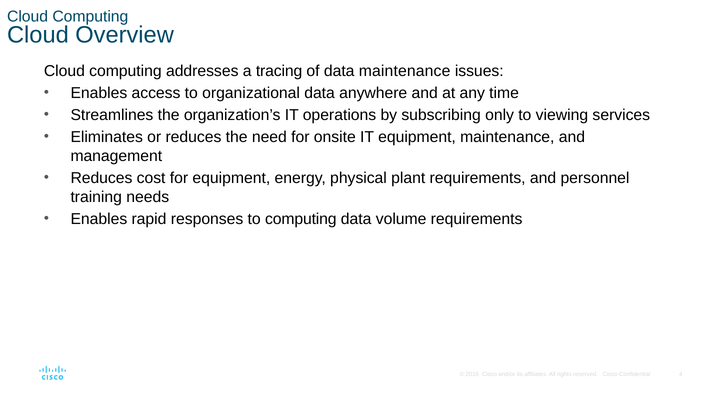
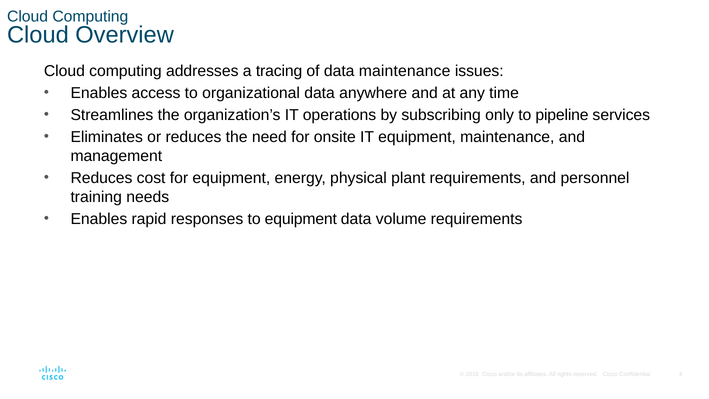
viewing: viewing -> pipeline
to computing: computing -> equipment
